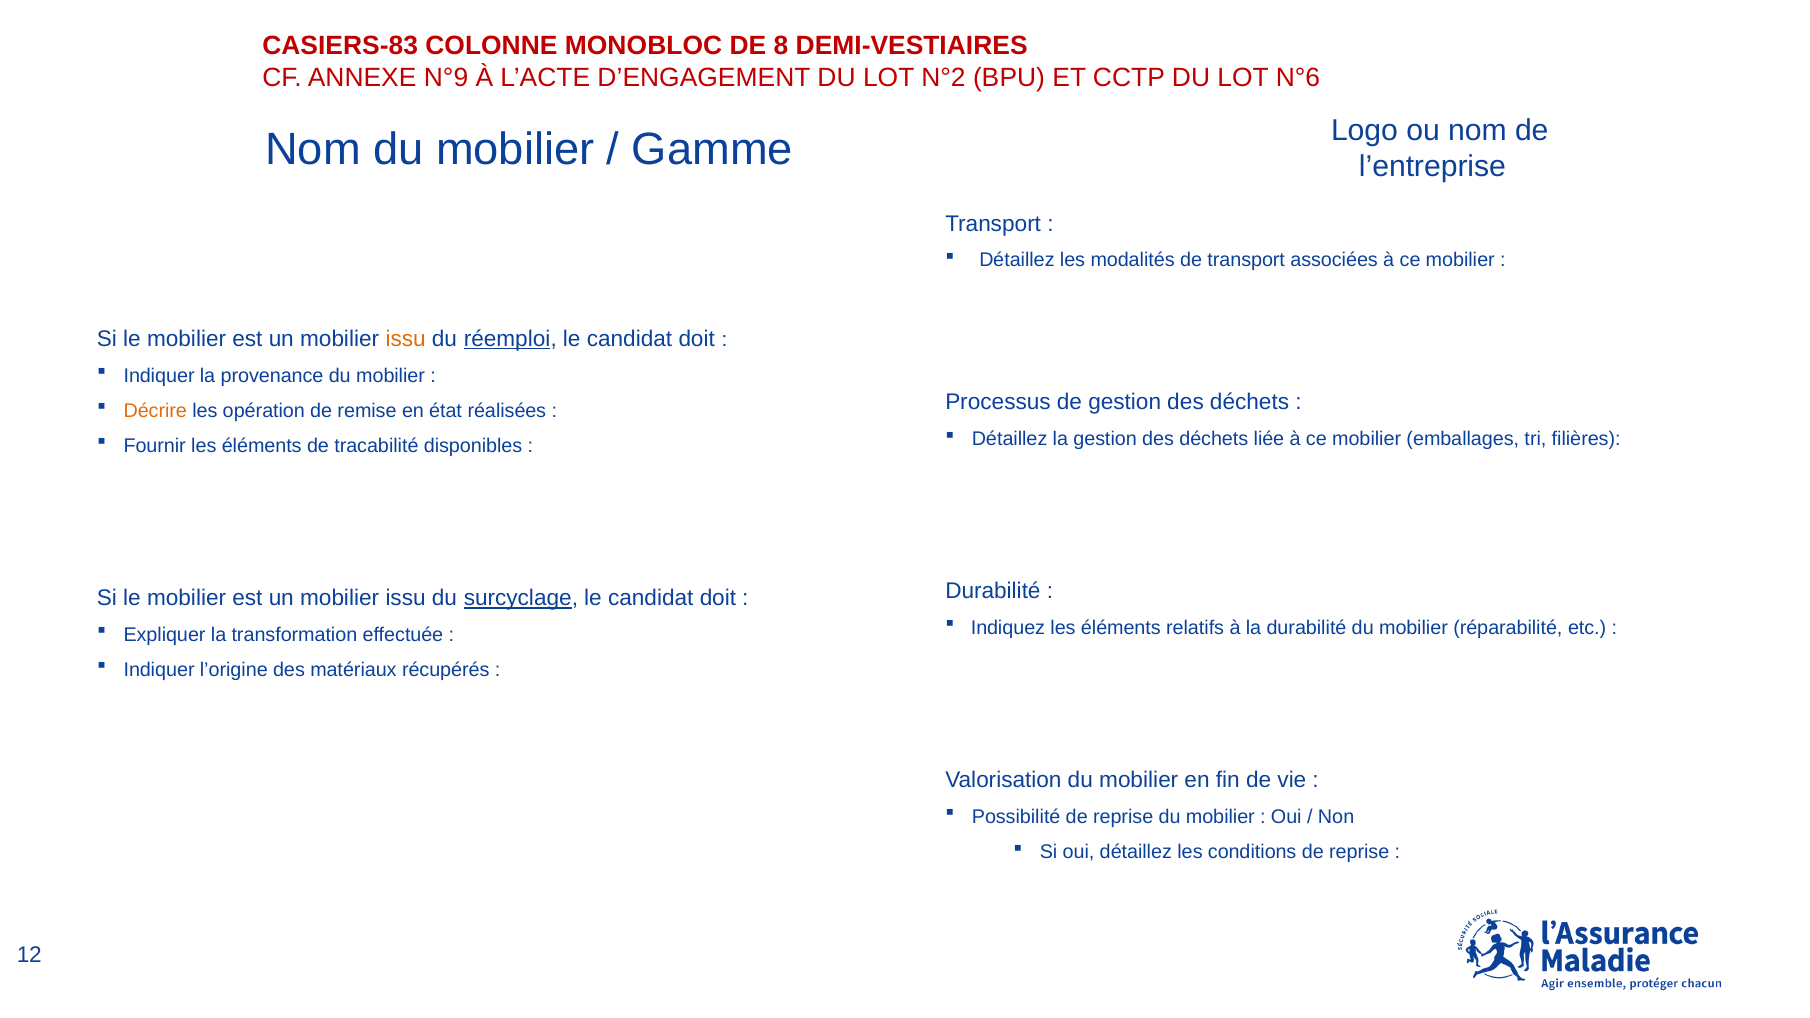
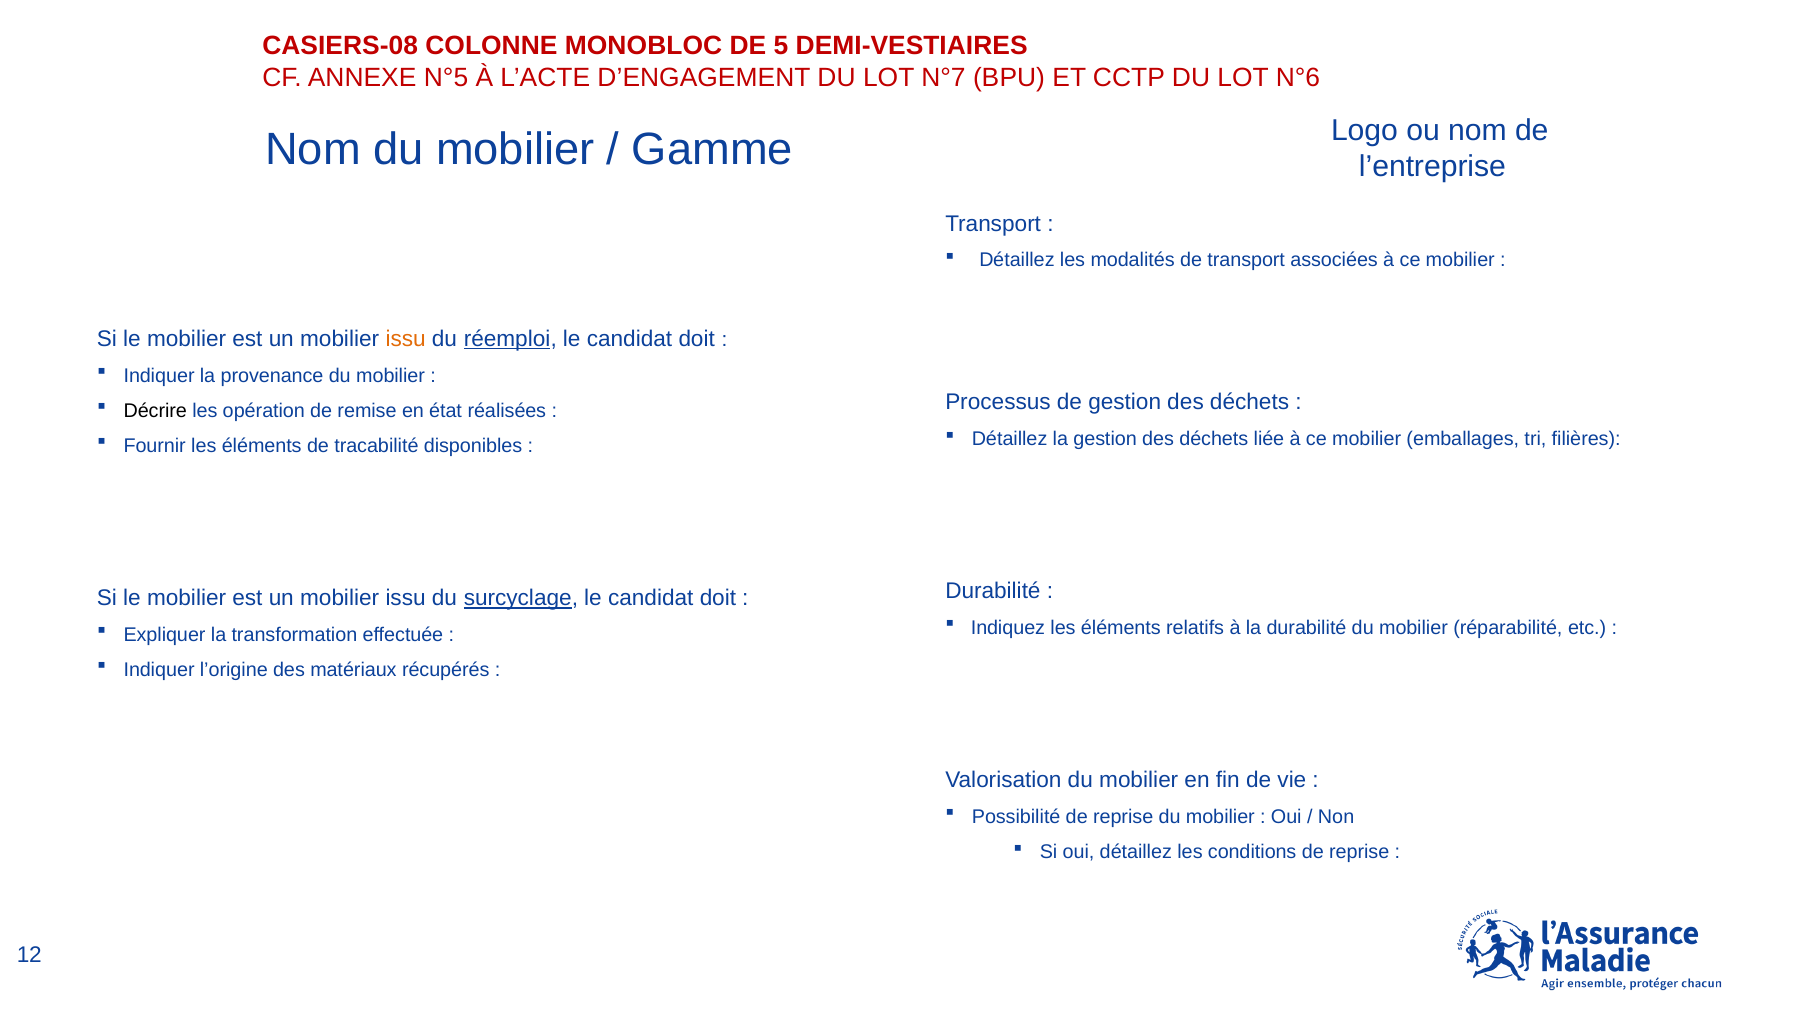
CASIERS-83: CASIERS-83 -> CASIERS-08
8: 8 -> 5
N°9: N°9 -> N°5
N°2: N°2 -> N°7
Décrire colour: orange -> black
